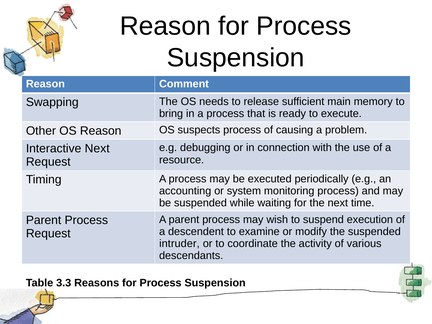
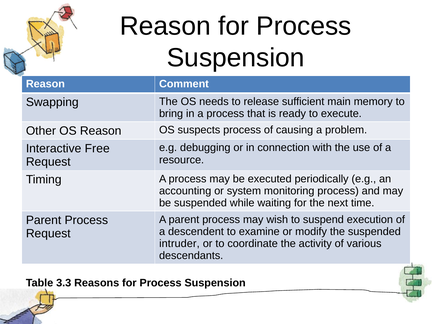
Interactive Next: Next -> Free
